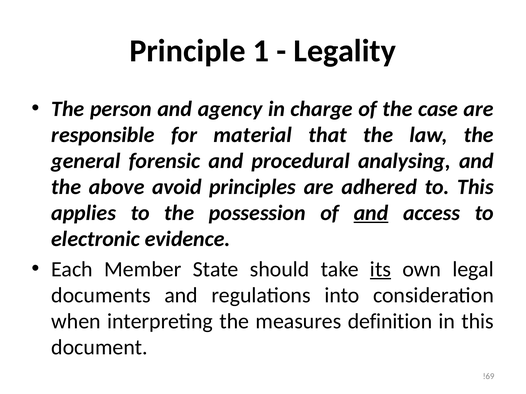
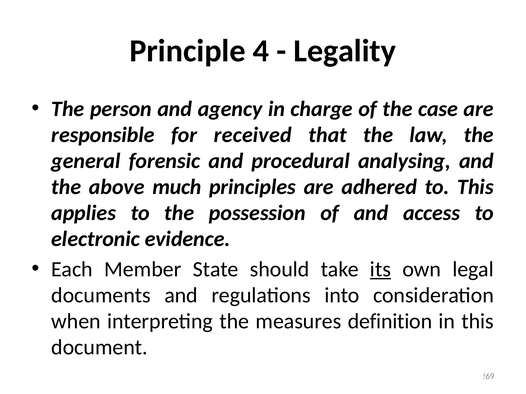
1: 1 -> 4
material: material -> received
avoid: avoid -> much
and at (371, 213) underline: present -> none
